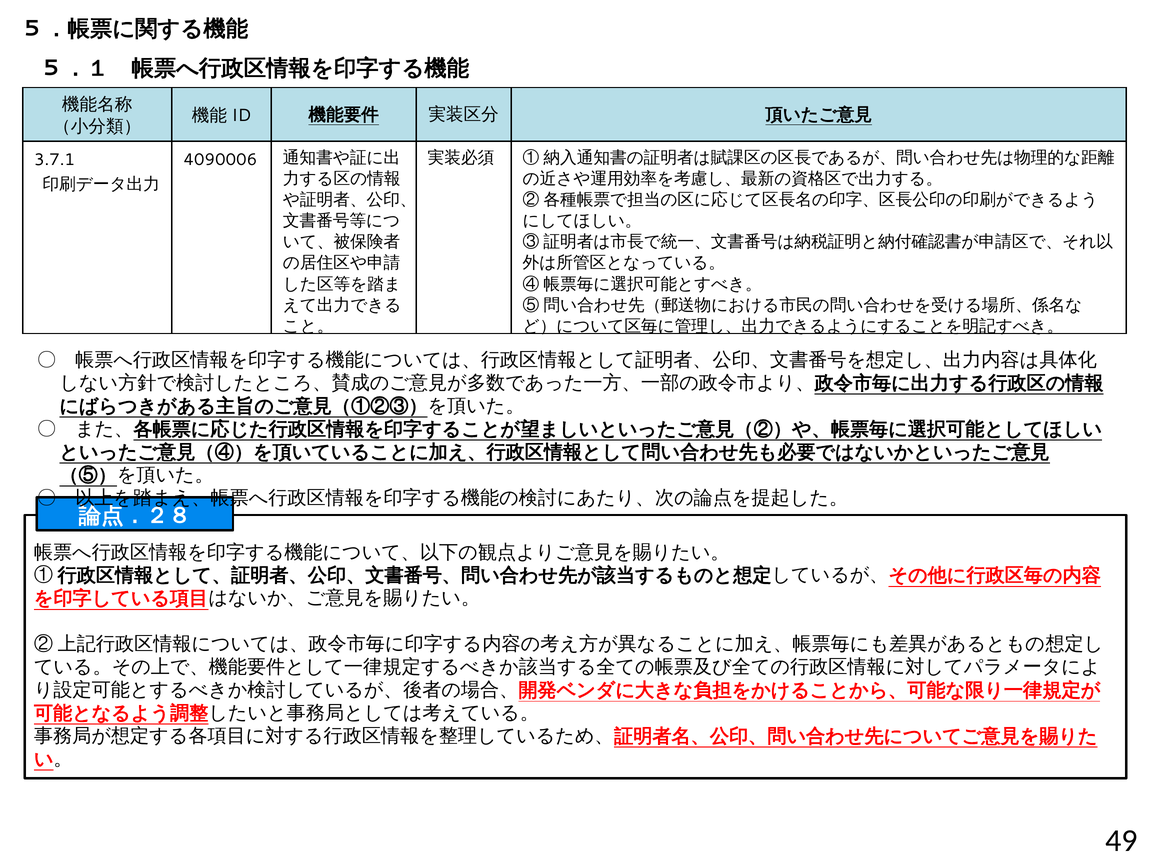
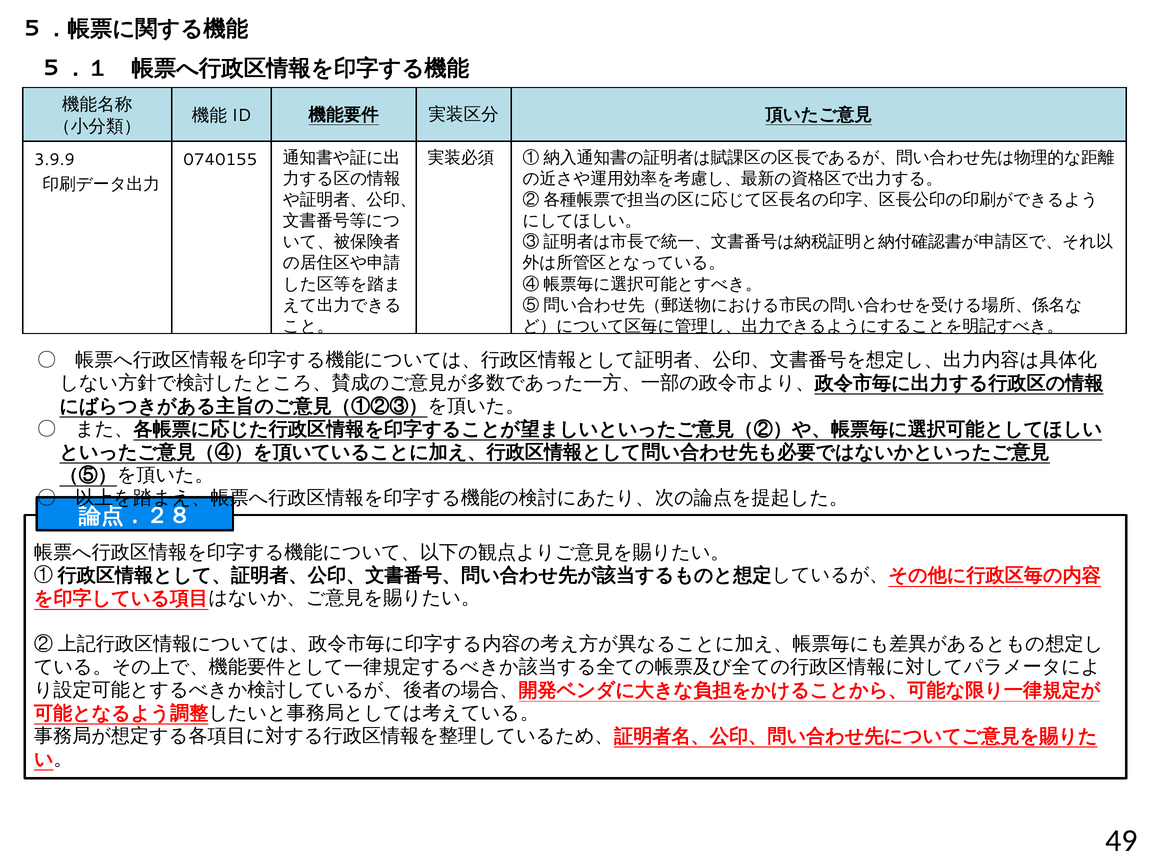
3.7.1: 3.7.1 -> 3.9.9
4090006: 4090006 -> 0740155
